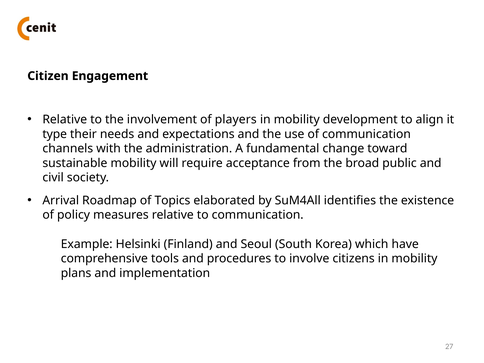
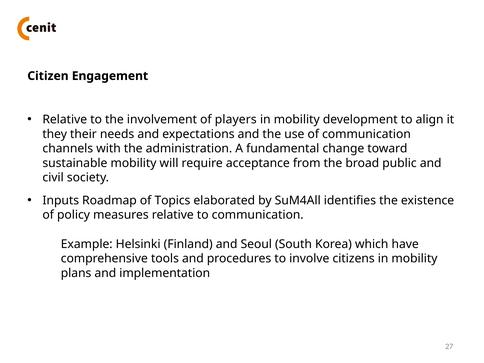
type: type -> they
Arrival: Arrival -> Inputs
